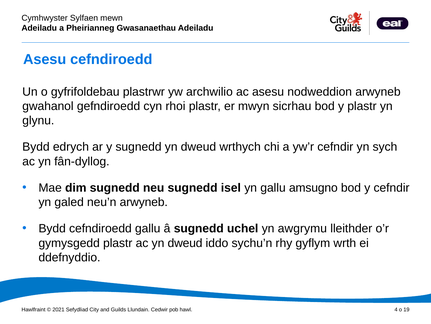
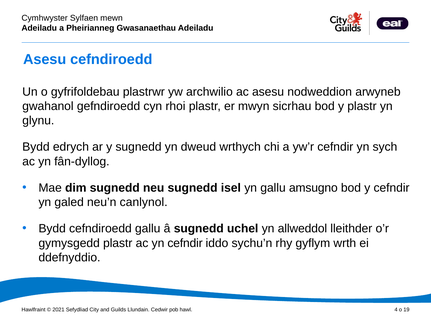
neu’n arwyneb: arwyneb -> canlynol
awgrymu: awgrymu -> allweddol
ac yn dweud: dweud -> cefndir
